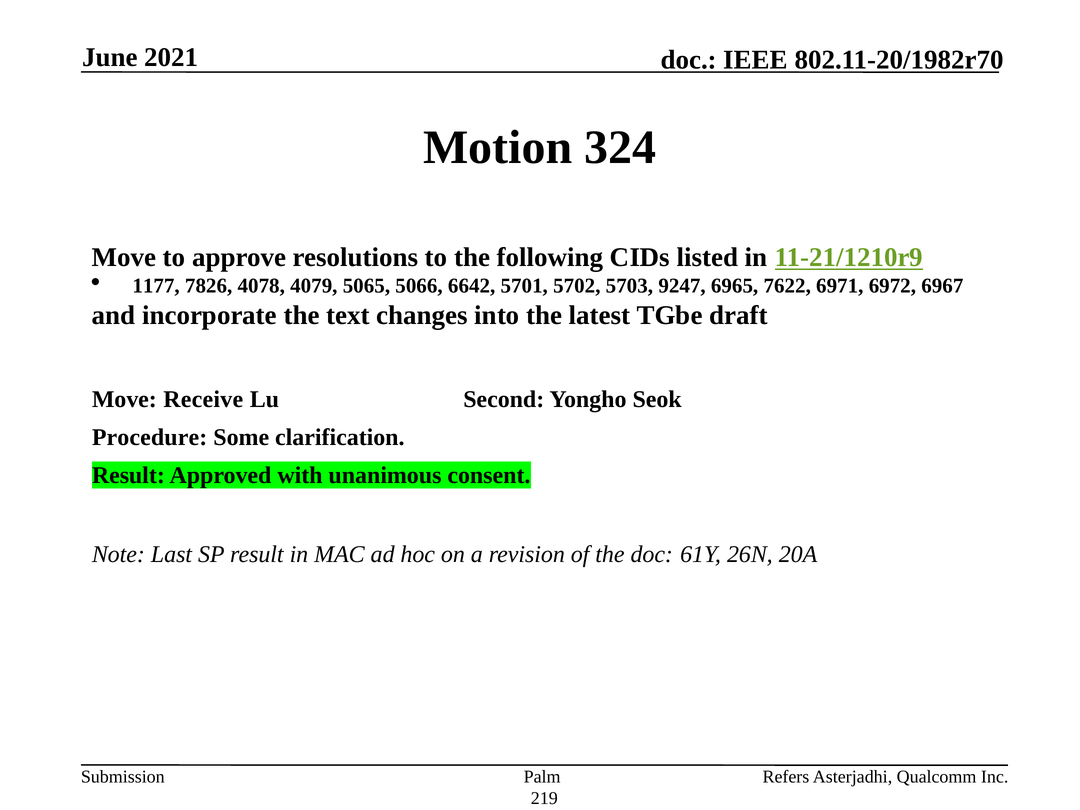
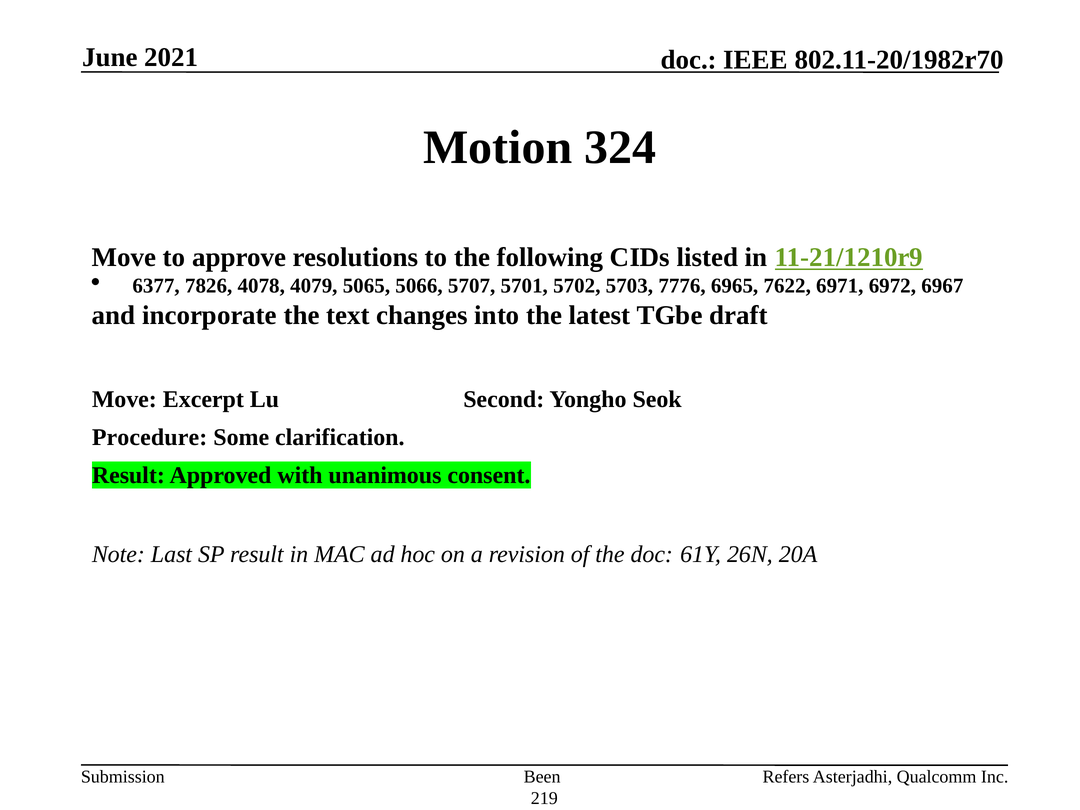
1177: 1177 -> 6377
6642: 6642 -> 5707
9247: 9247 -> 7776
Receive: Receive -> Excerpt
Palm: Palm -> Been
